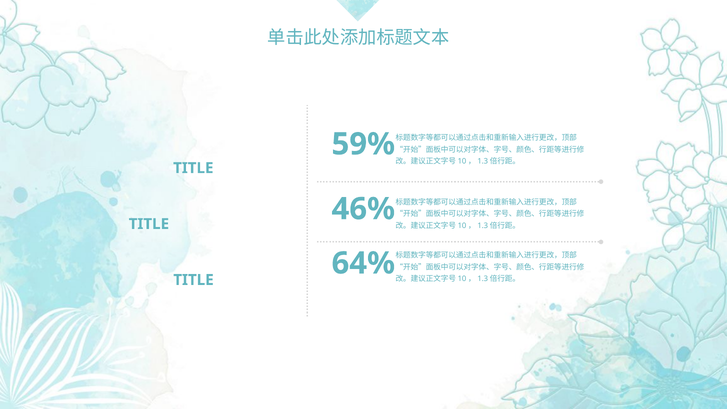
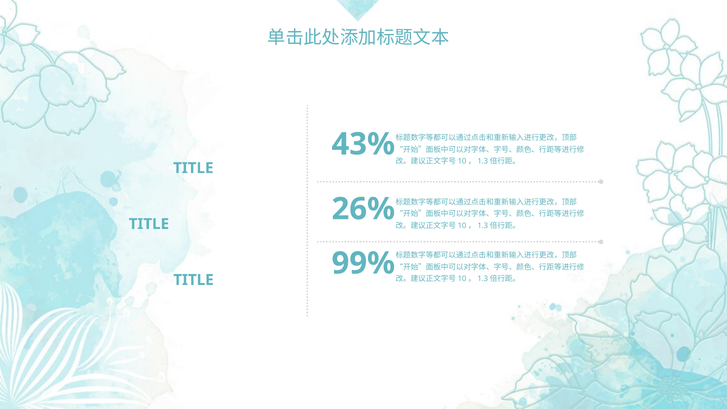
59%: 59% -> 43%
46%: 46% -> 26%
64%: 64% -> 99%
